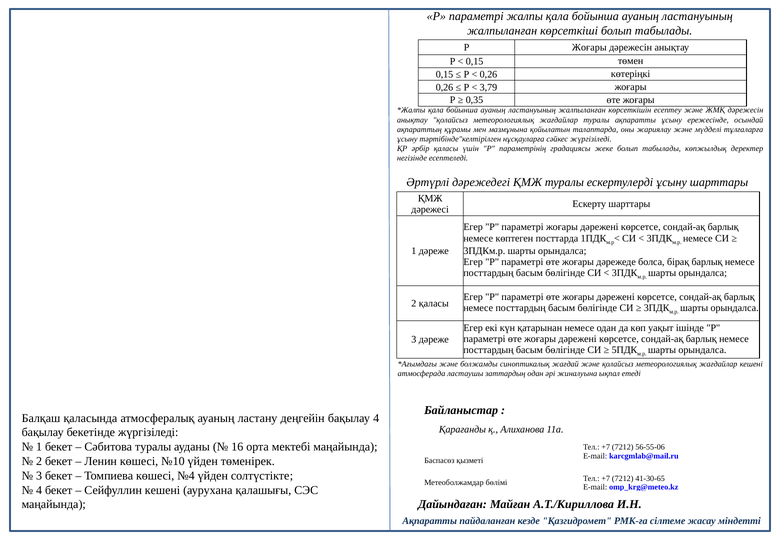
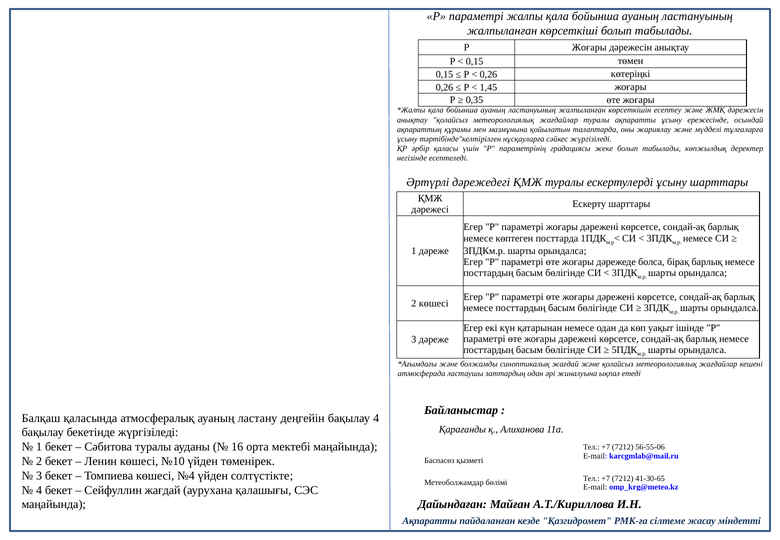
3,79: 3,79 -> 1,45
2 қаласы: қаласы -> көшесі
Сейфуллин кешені: кешені -> жағдай
